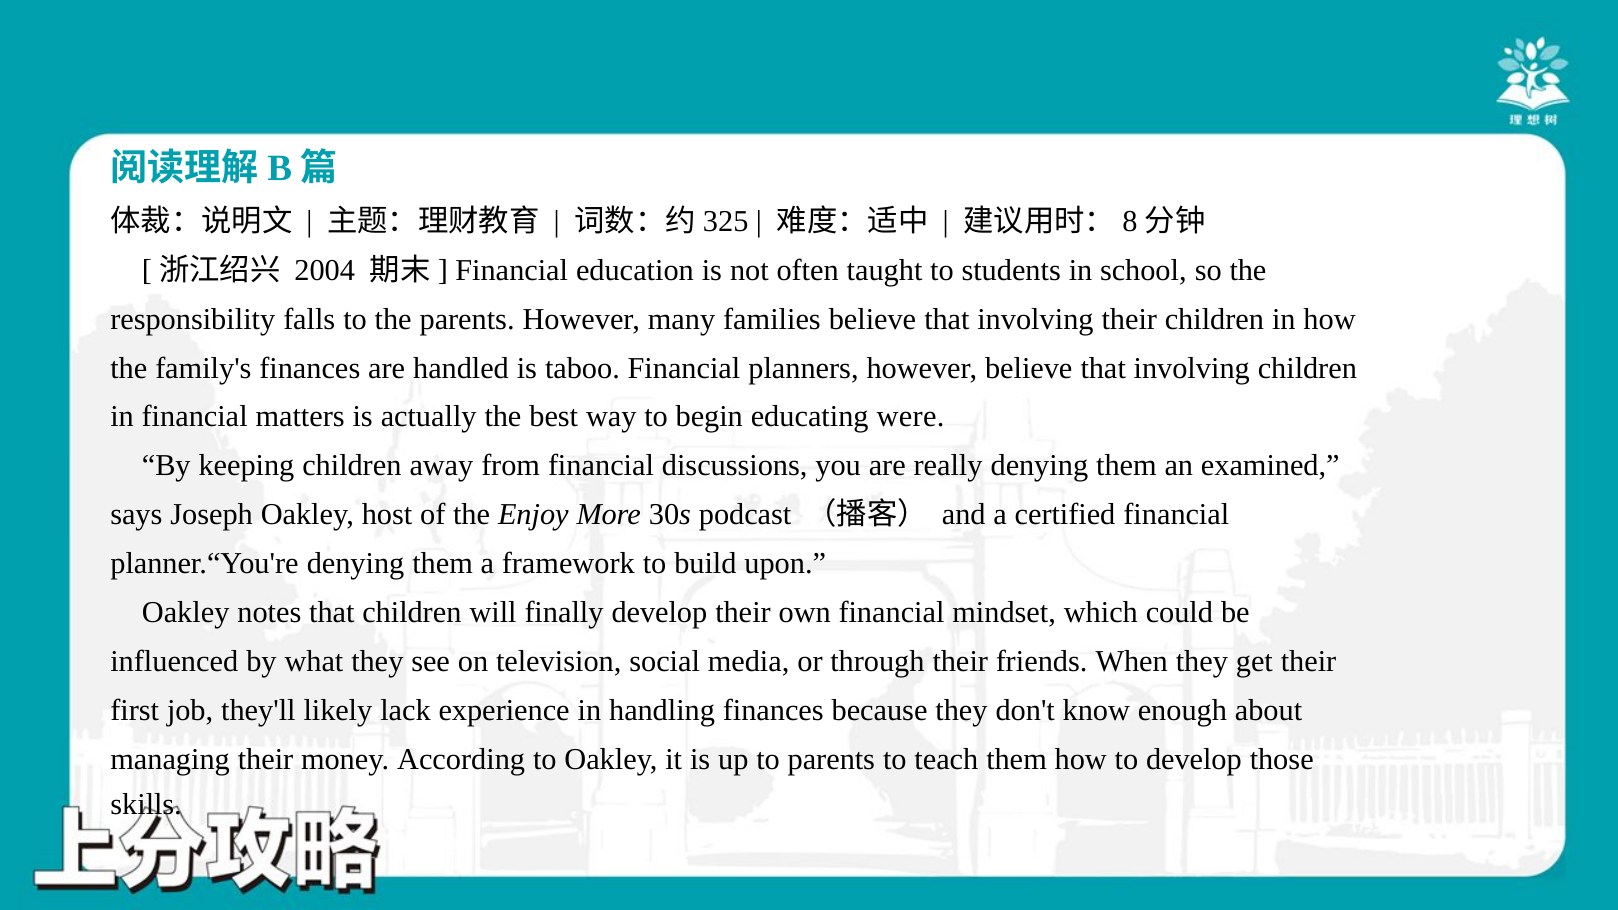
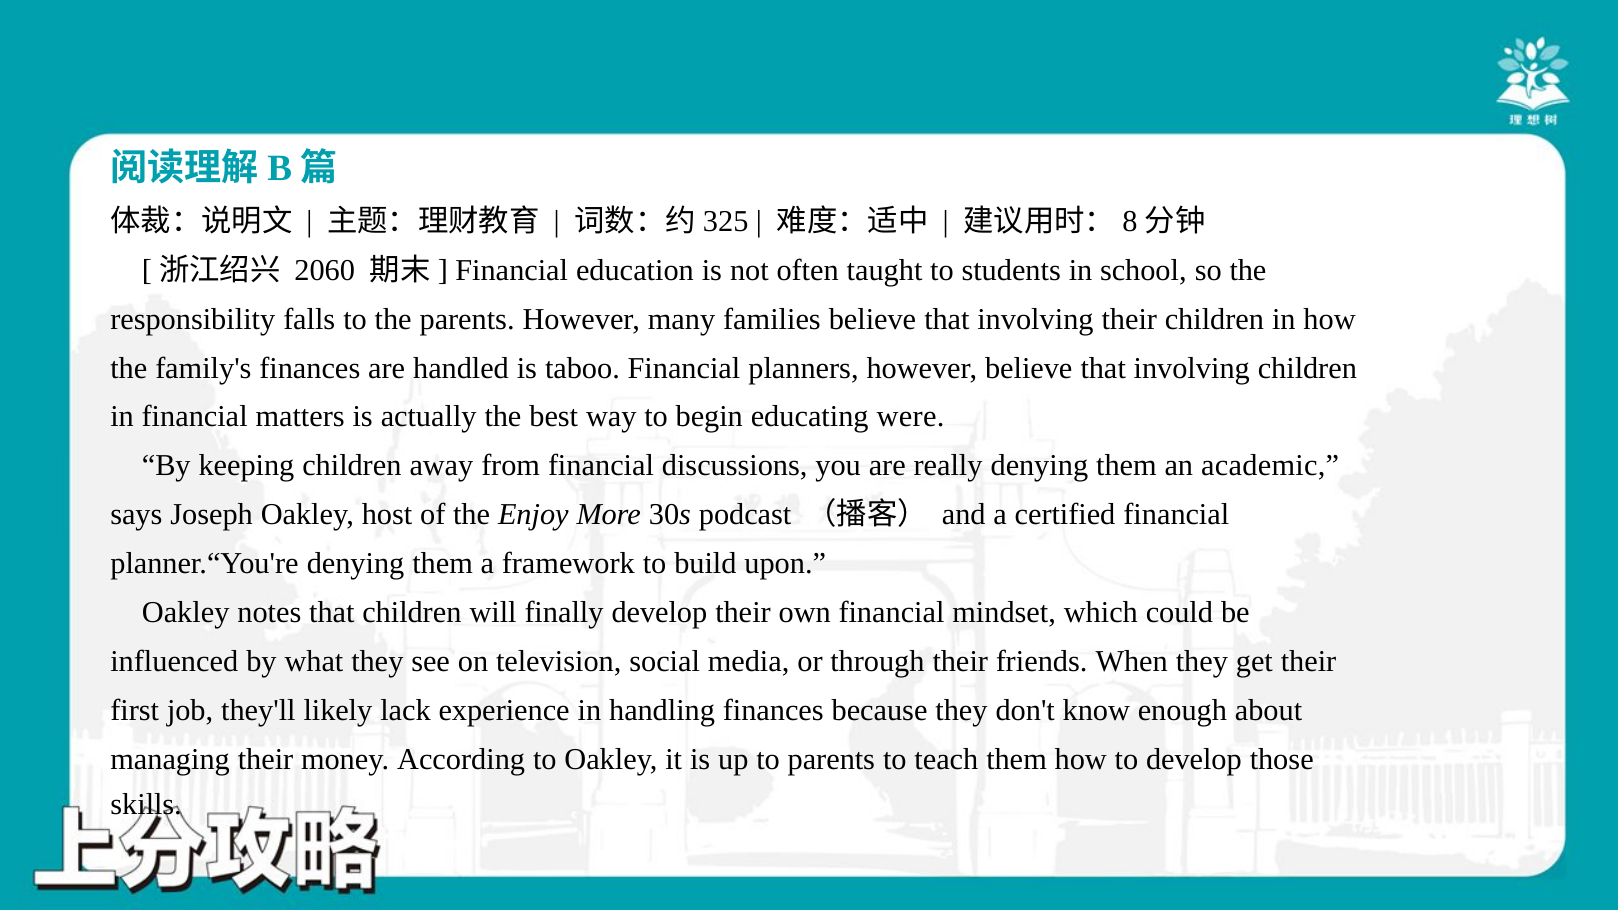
2004: 2004 -> 2060
examined: examined -> academic
